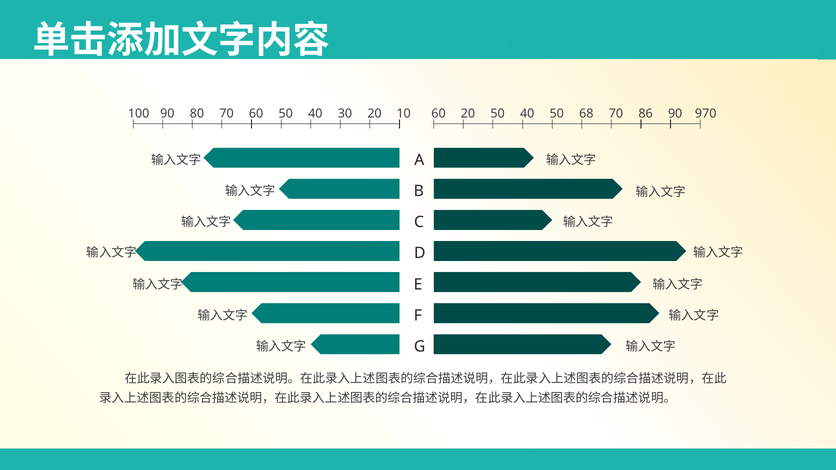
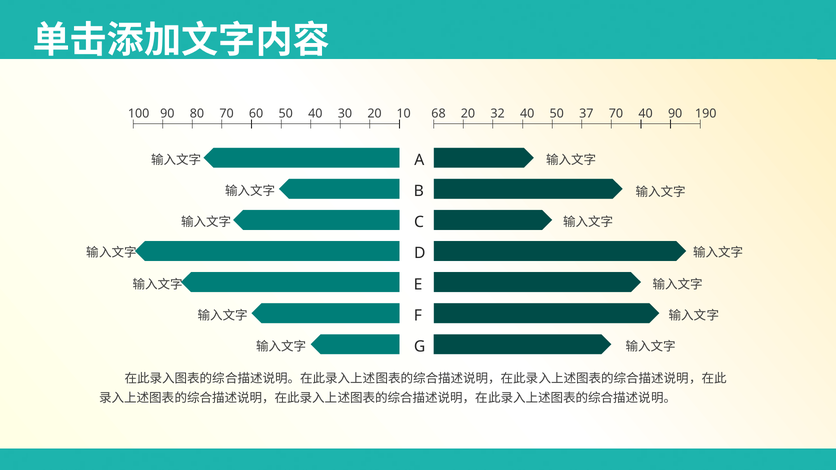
100 60: 60 -> 68
20 50: 50 -> 32
68: 68 -> 37
70 86: 86 -> 40
970: 970 -> 190
